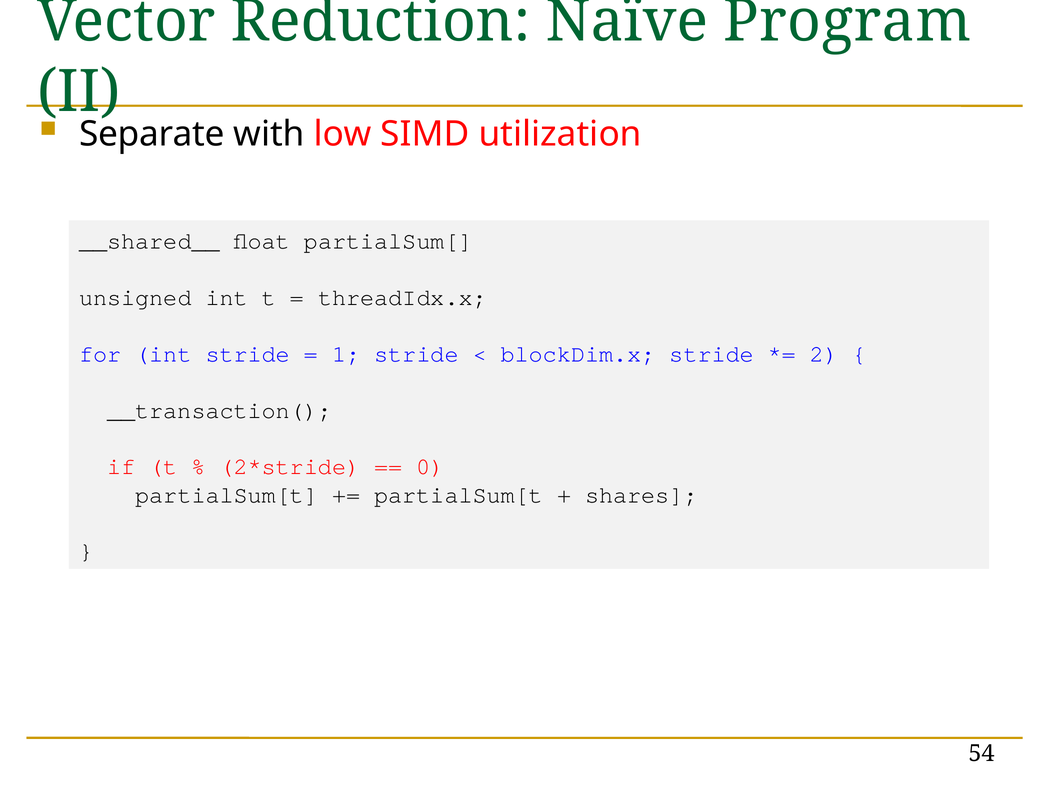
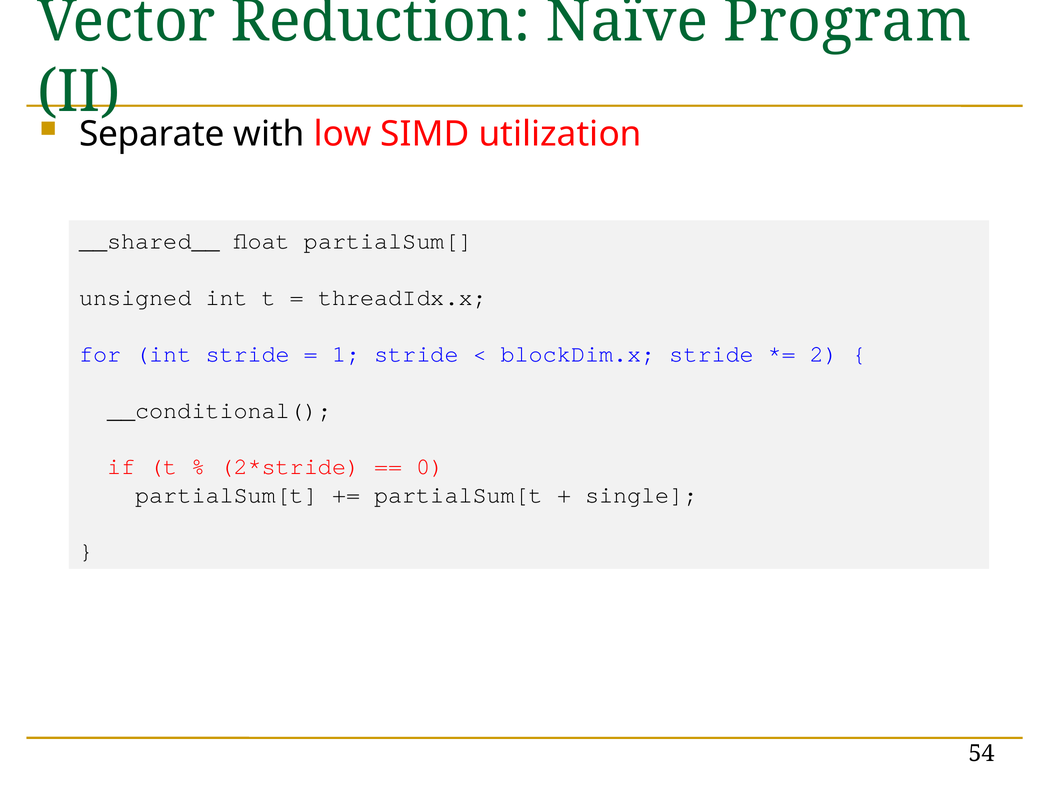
__transaction(: __transaction( -> __conditional(
shares: shares -> single
